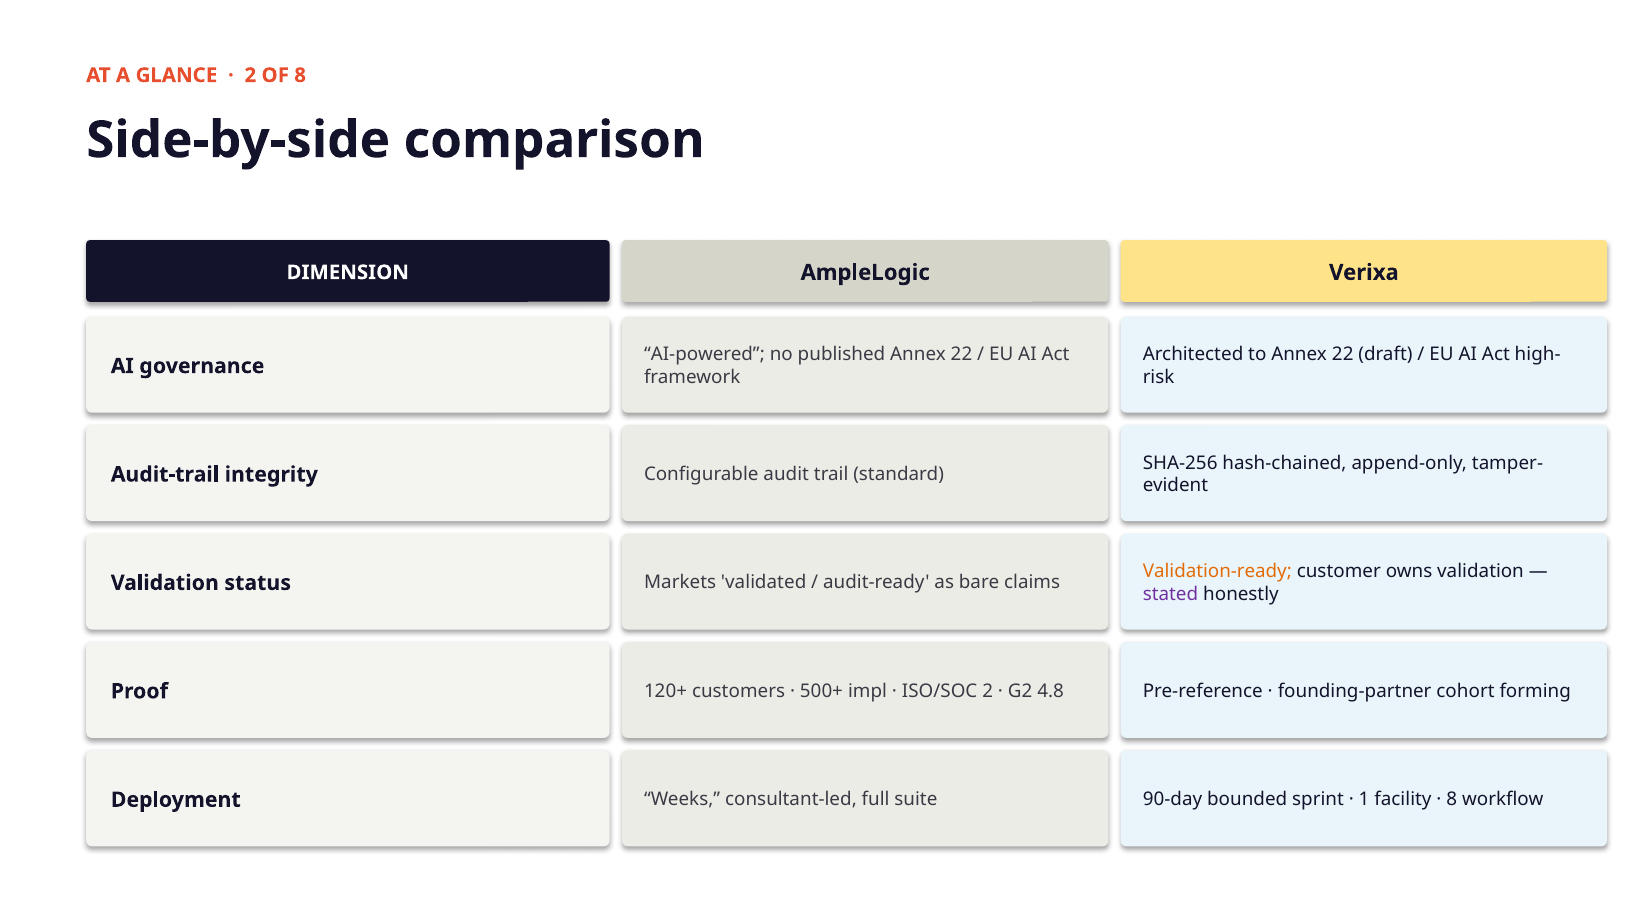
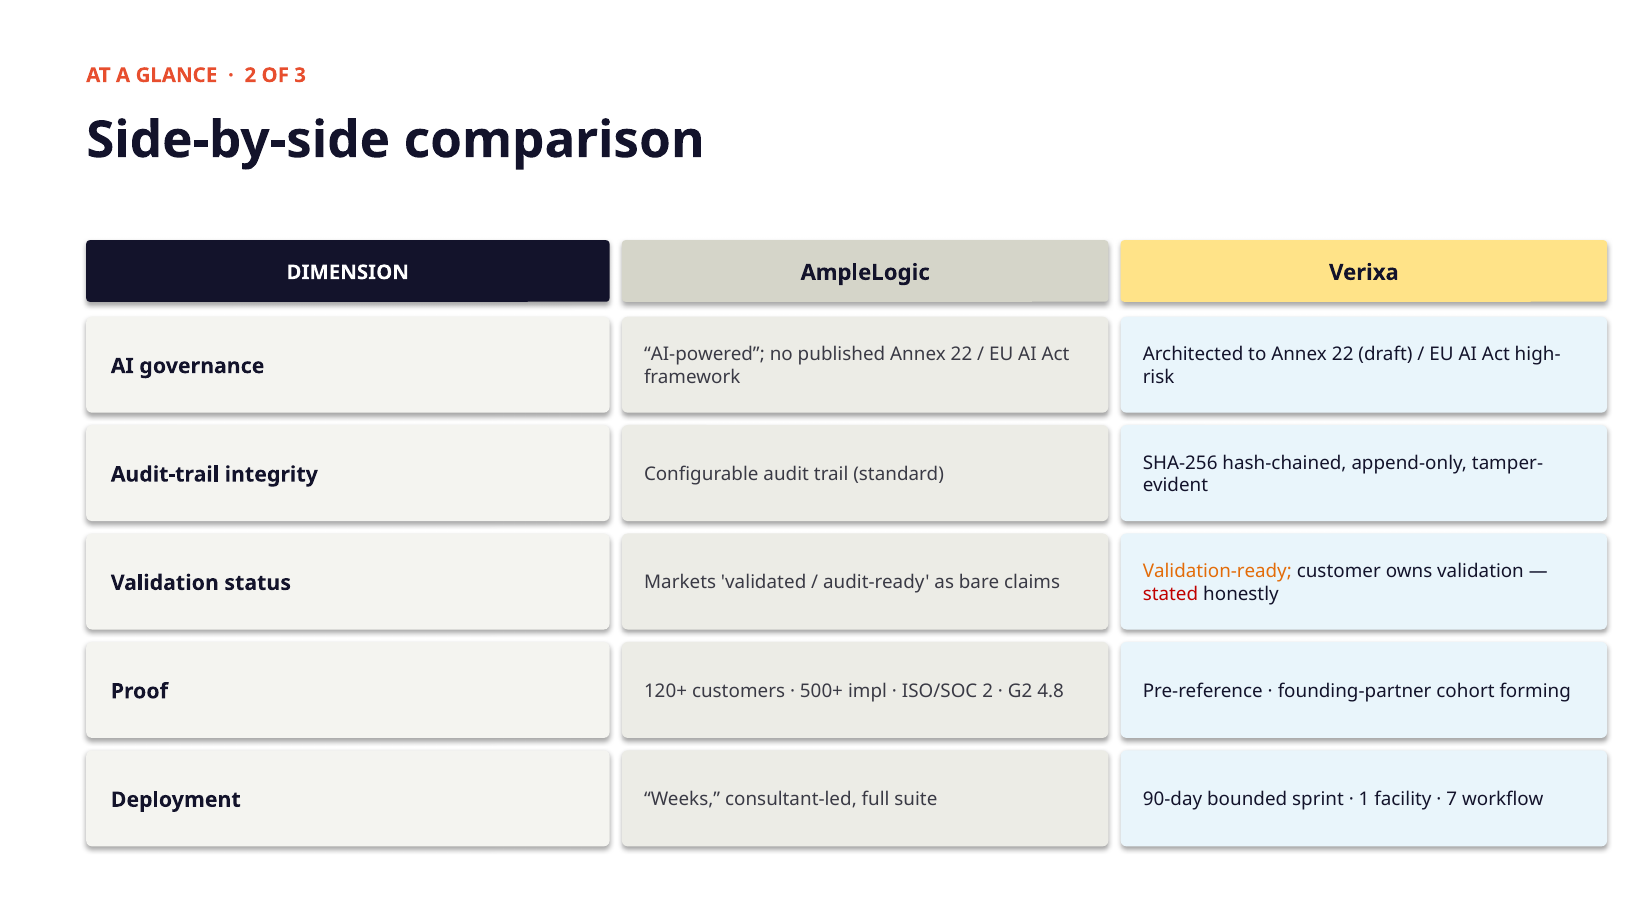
OF 8: 8 -> 3
stated colour: purple -> red
8 at (1452, 799): 8 -> 7
